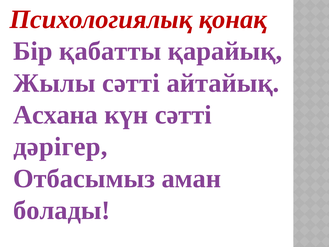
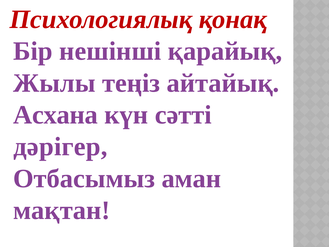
қабатты: қабатты -> нешінші
Жылы сәтті: сәтті -> теңіз
болады: болады -> мақтан
